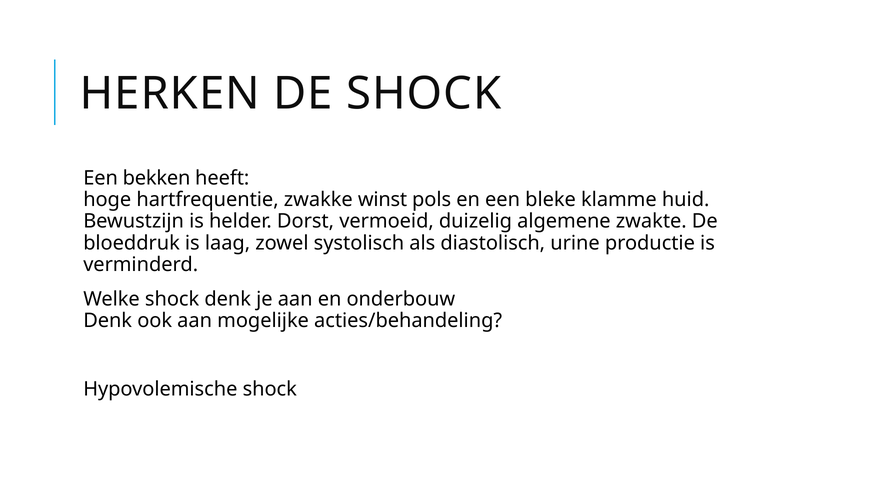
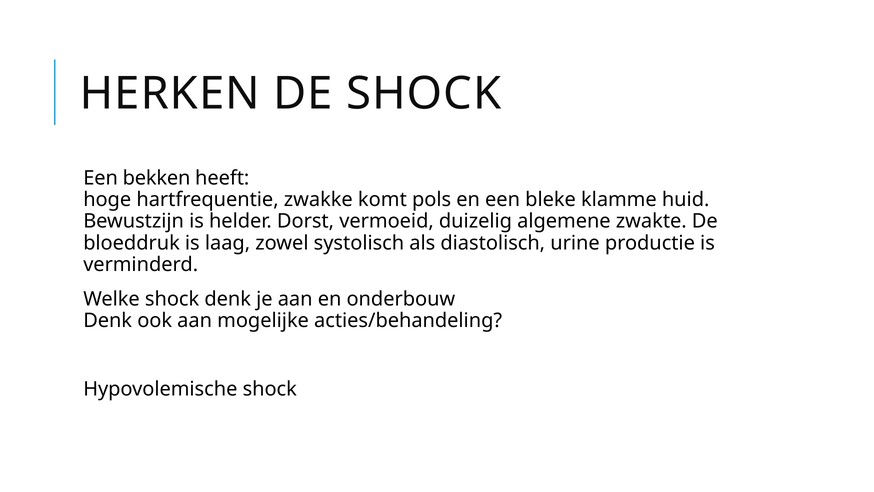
winst: winst -> komt
